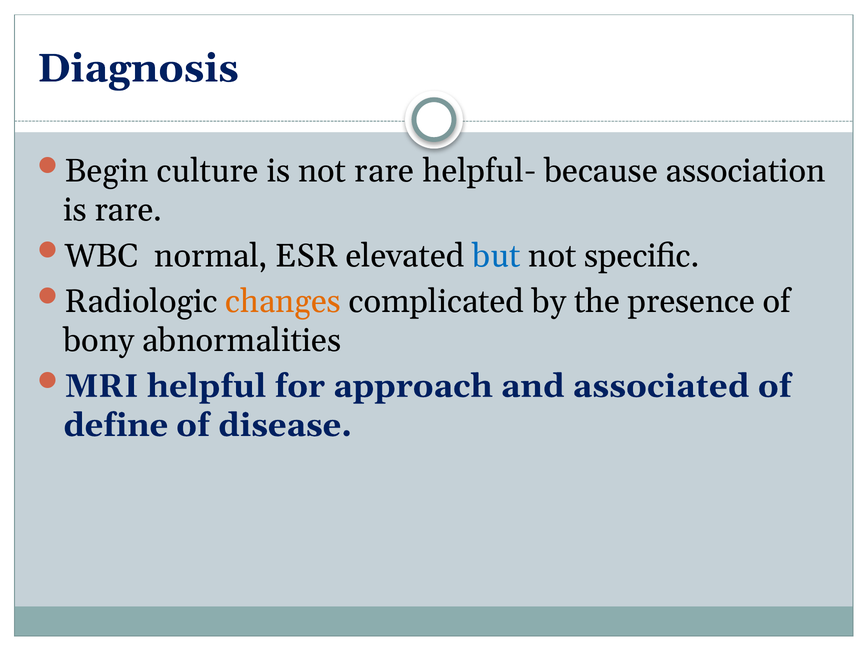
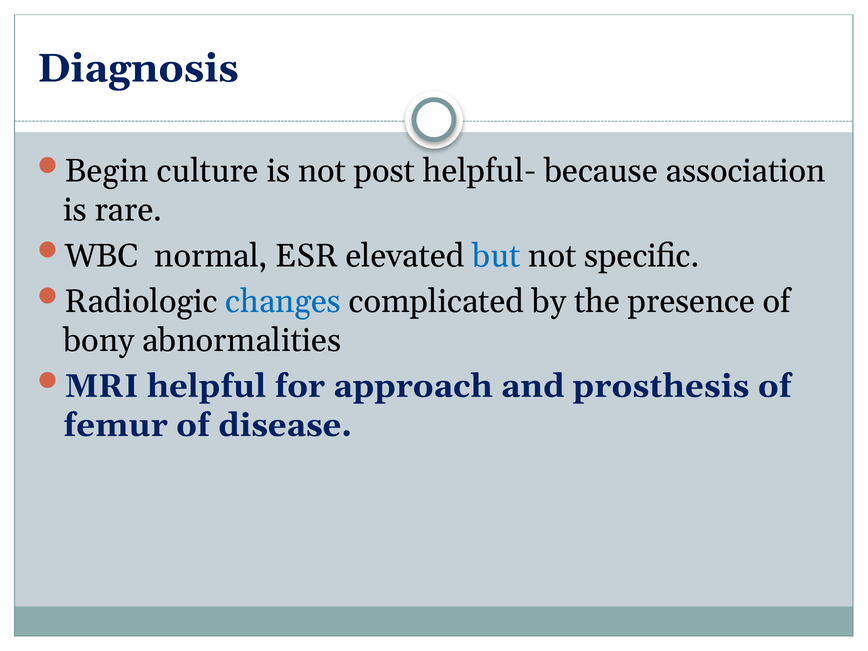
not rare: rare -> post
changes colour: orange -> blue
associated: associated -> prosthesis
define: define -> femur
